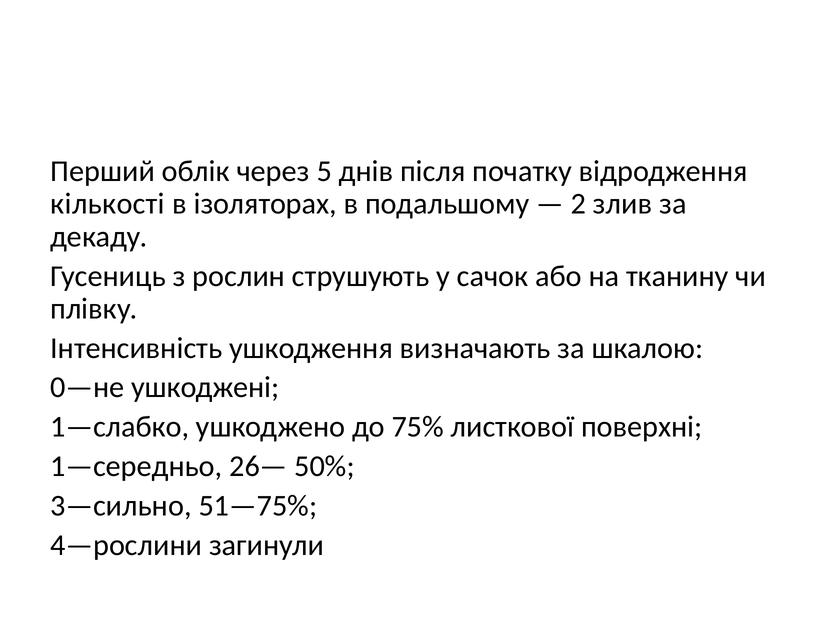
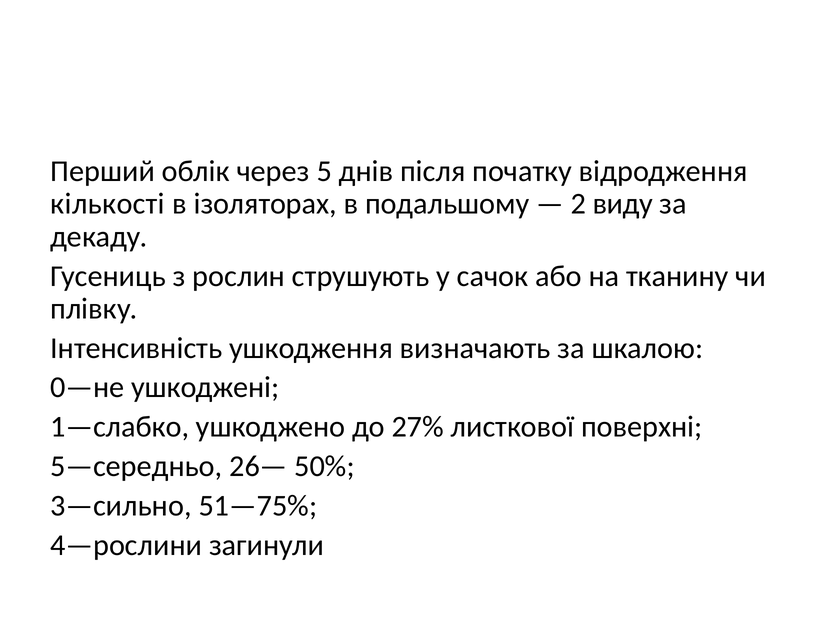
злив: злив -> виду
75%: 75% -> 27%
1—середньо: 1—середньо -> 5—середньо
